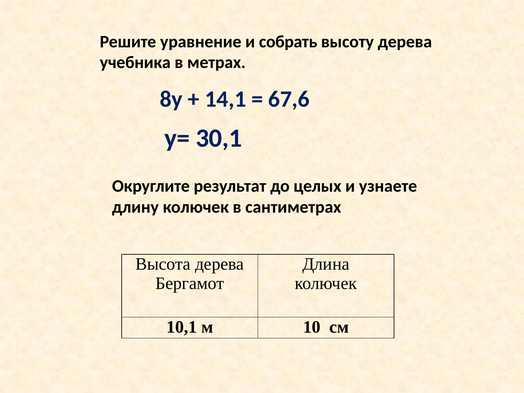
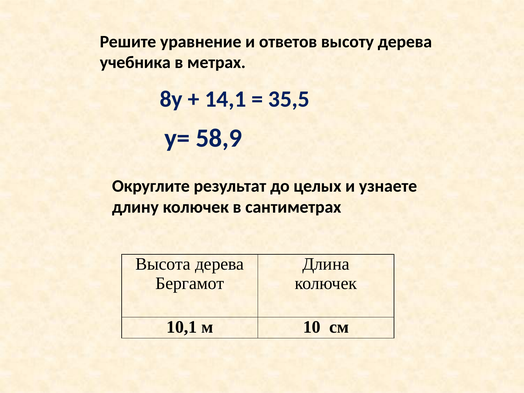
собрать: собрать -> ответов
67,6: 67,6 -> 35,5
30,1: 30,1 -> 58,9
